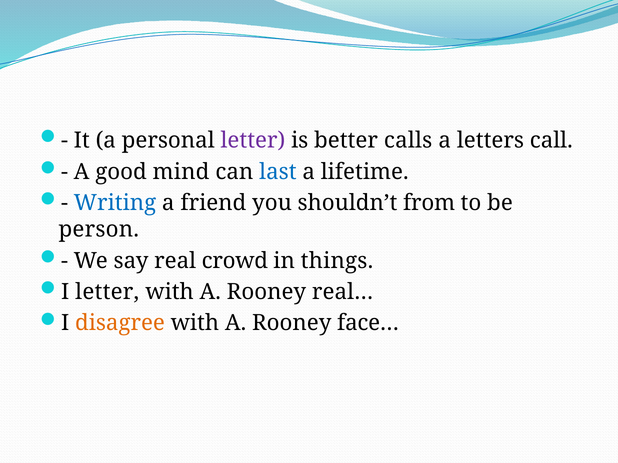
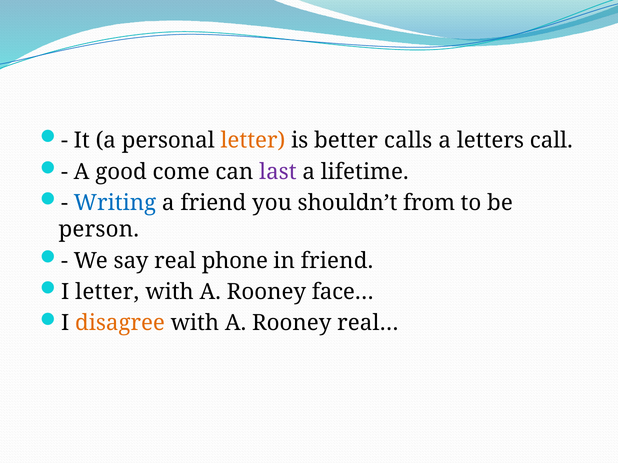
letter at (253, 141) colour: purple -> orange
mind: mind -> come
last colour: blue -> purple
crowd: crowd -> phone
in things: things -> friend
real…: real… -> face…
face…: face… -> real…
